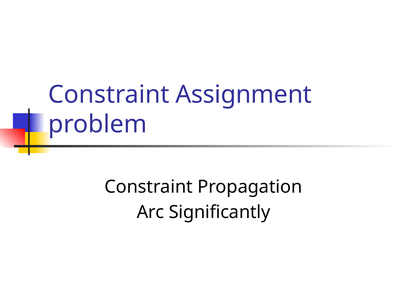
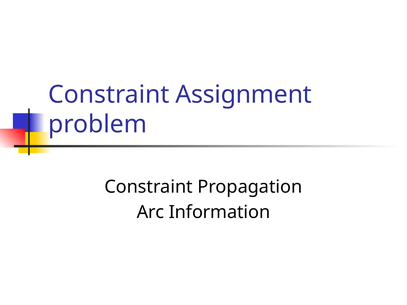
Significantly: Significantly -> Information
